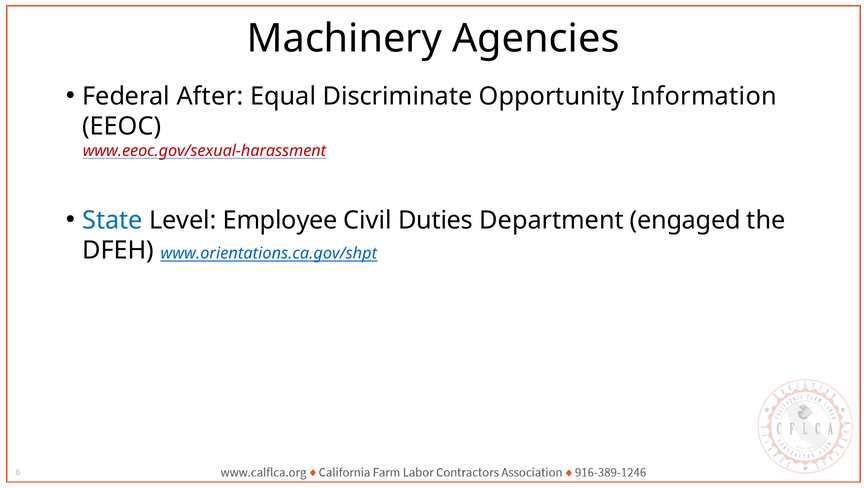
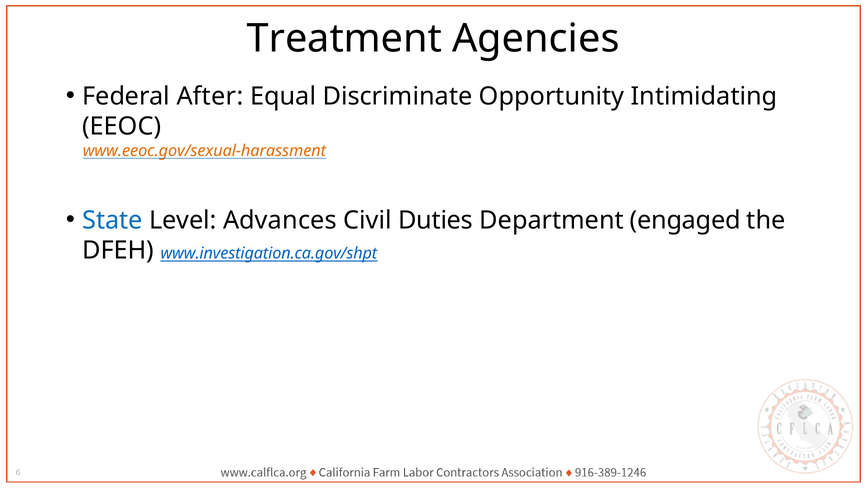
Machinery: Machinery -> Treatment
Information: Information -> Intimidating
www.eeoc.gov/sexual-harassment colour: red -> orange
Employee: Employee -> Advances
www.orientations.ca.gov/shpt: www.orientations.ca.gov/shpt -> www.investigation.ca.gov/shpt
